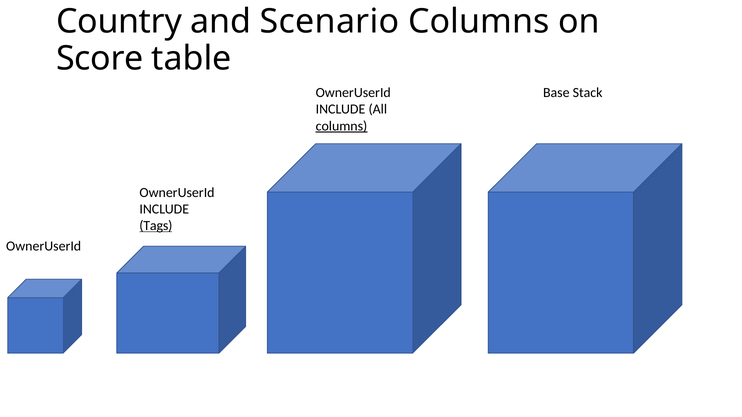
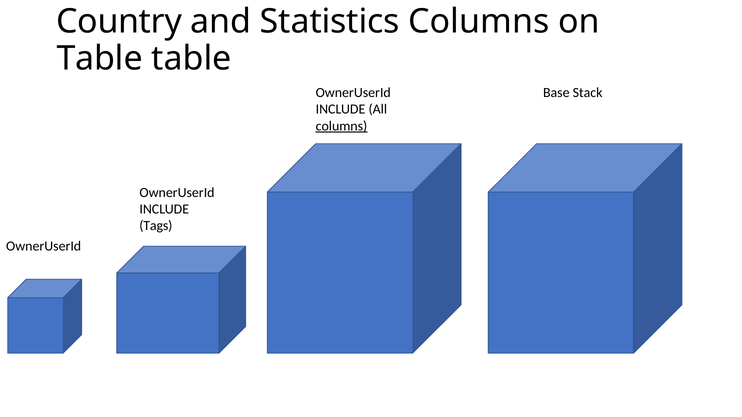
Scenario: Scenario -> Statistics
Score at (100, 58): Score -> Table
Tags underline: present -> none
